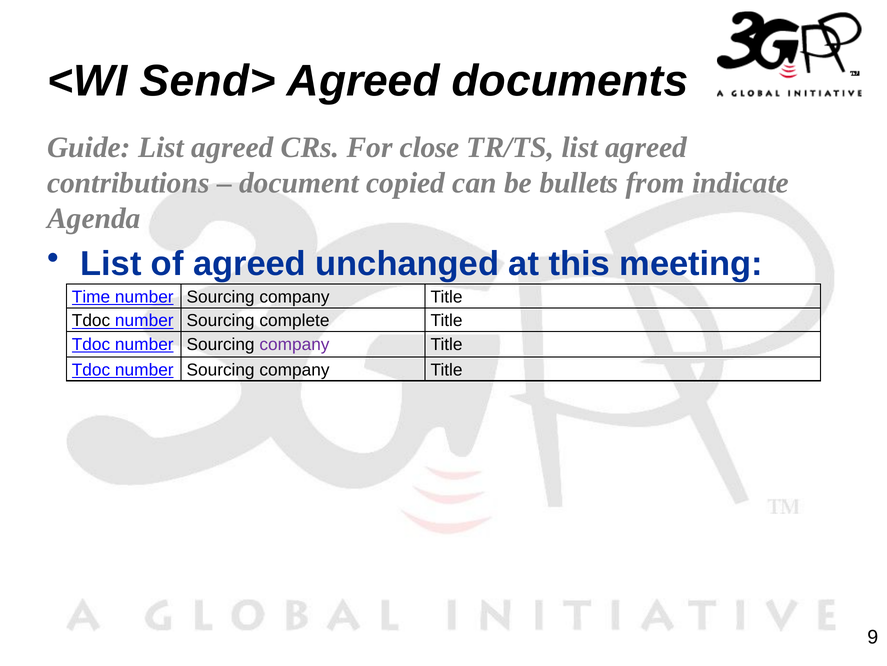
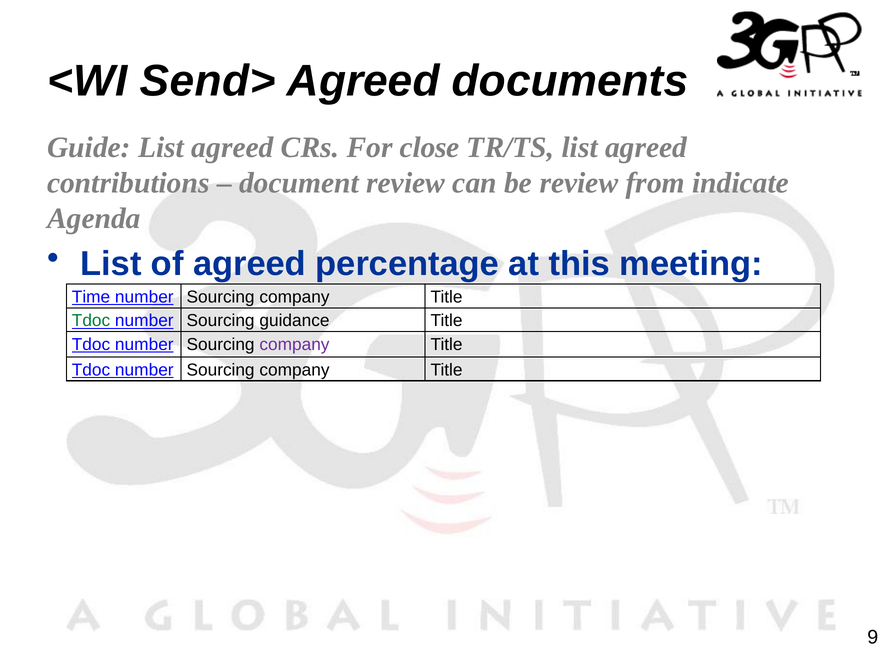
document copied: copied -> review
be bullets: bullets -> review
unchanged: unchanged -> percentage
Tdoc at (91, 320) colour: black -> green
complete: complete -> guidance
